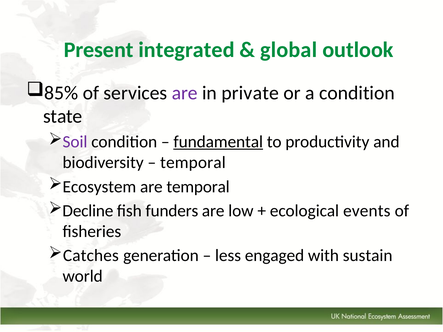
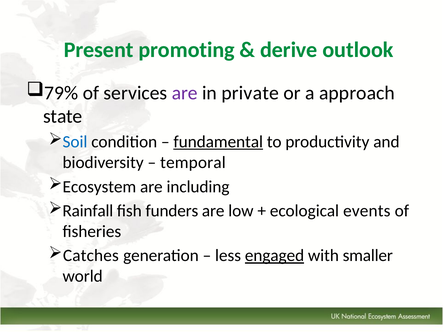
integrated: integrated -> promoting
global: global -> derive
85%: 85% -> 79%
a condition: condition -> approach
Soil colour: purple -> blue
are temporal: temporal -> including
Decline: Decline -> Rainfall
engaged underline: none -> present
sustain: sustain -> smaller
